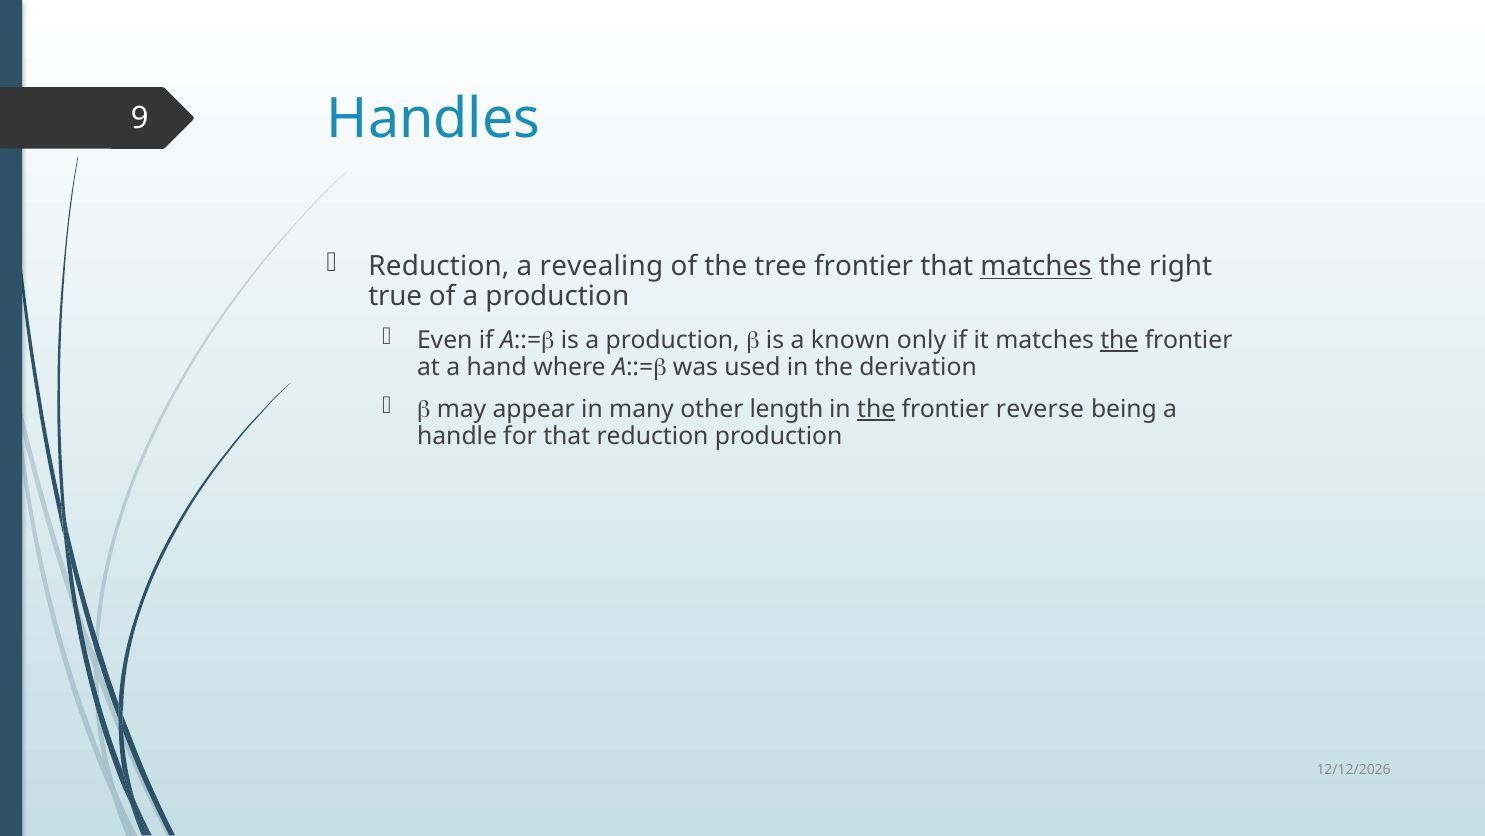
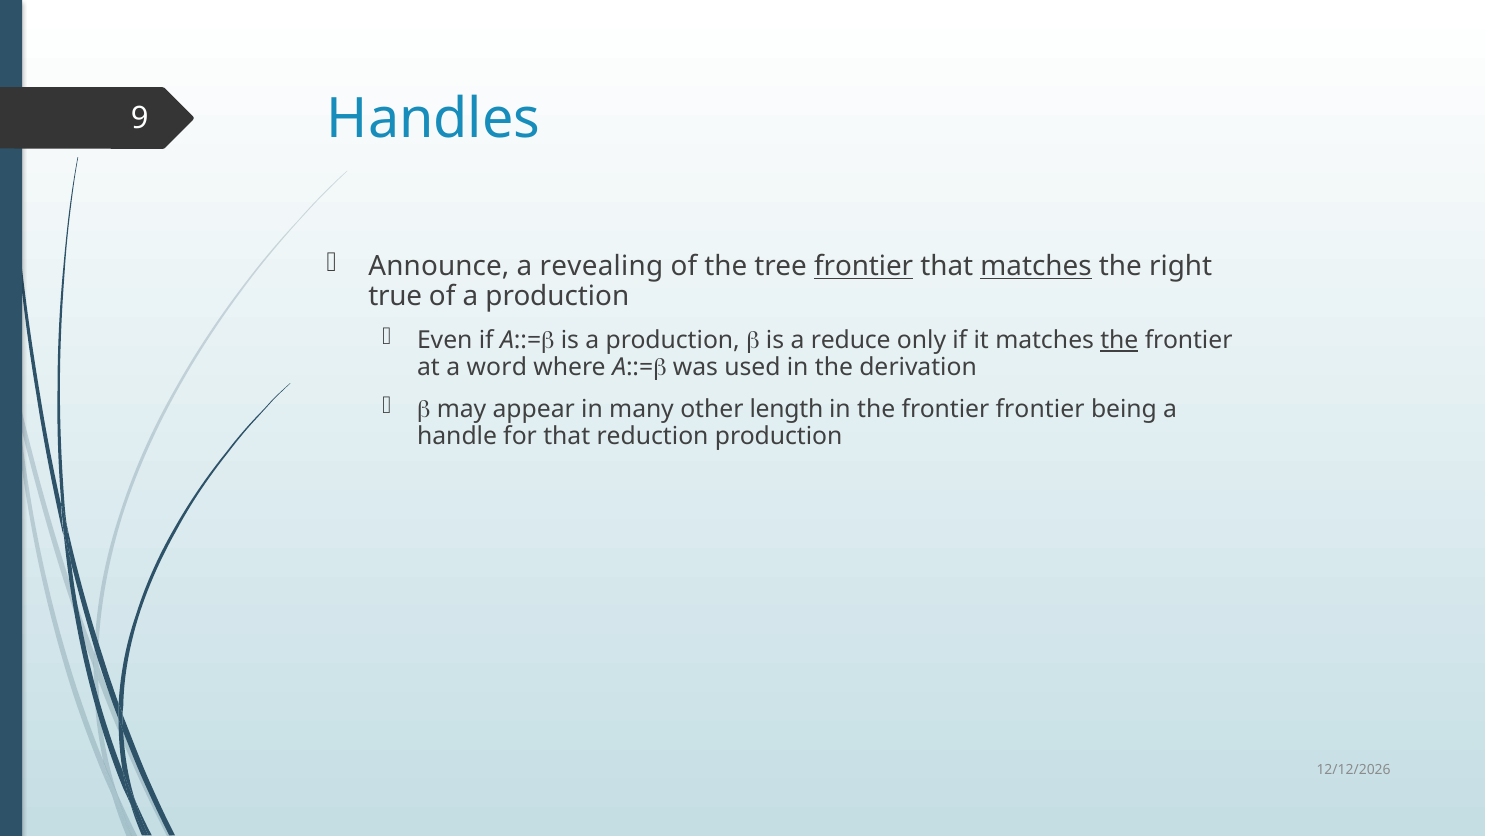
Reduction at (439, 266): Reduction -> Announce
frontier at (864, 266) underline: none -> present
known: known -> reduce
hand: hand -> word
the at (876, 409) underline: present -> none
frontier reverse: reverse -> frontier
